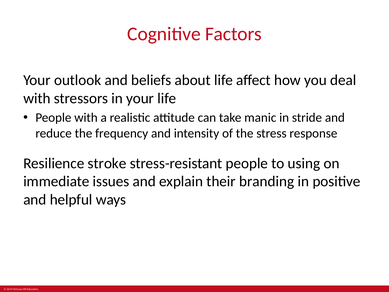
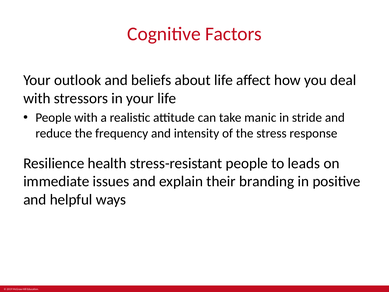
stroke: stroke -> health
using: using -> leads
